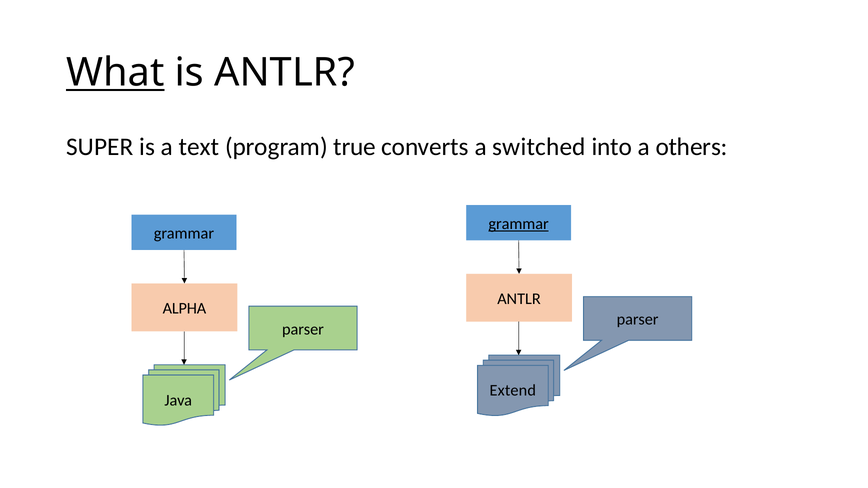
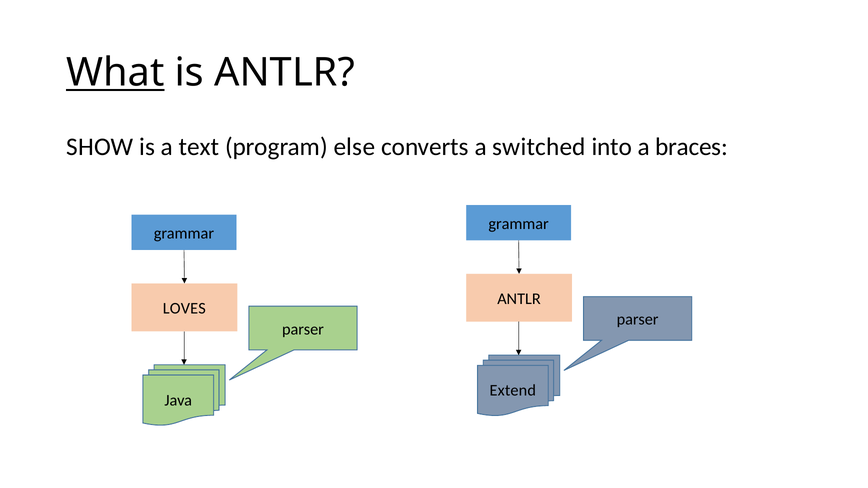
SUPER: SUPER -> SHOW
true: true -> else
others: others -> braces
grammar at (519, 224) underline: present -> none
ALPHA: ALPHA -> LOVES
